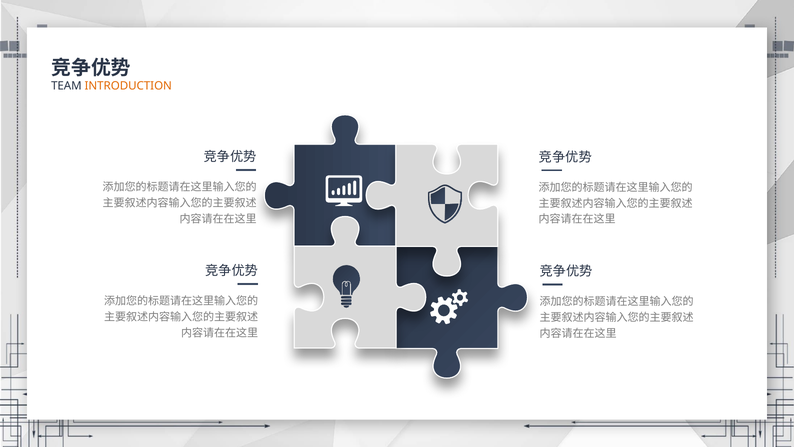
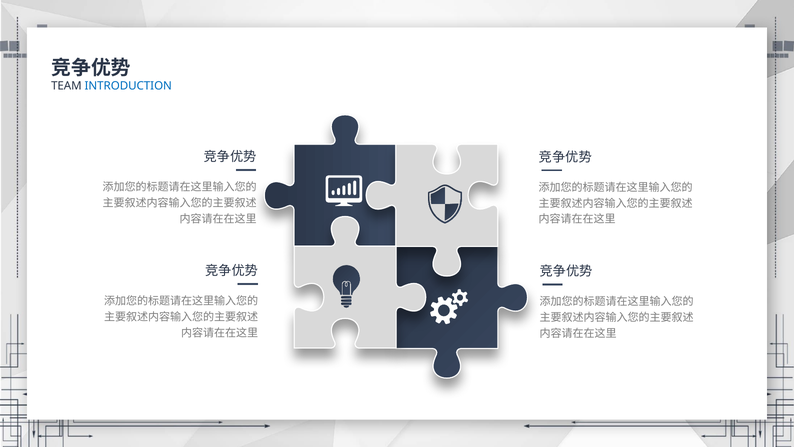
INTRODUCTION colour: orange -> blue
